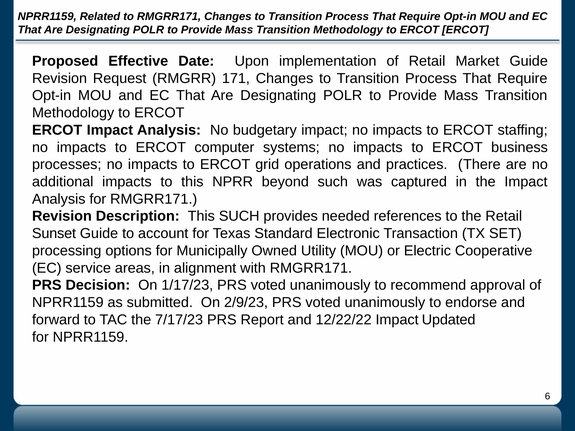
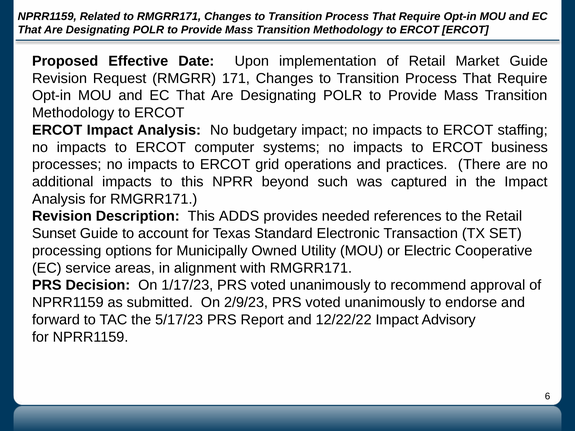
This SUCH: SUCH -> ADDS
7/17/23: 7/17/23 -> 5/17/23
Updated: Updated -> Advisory
